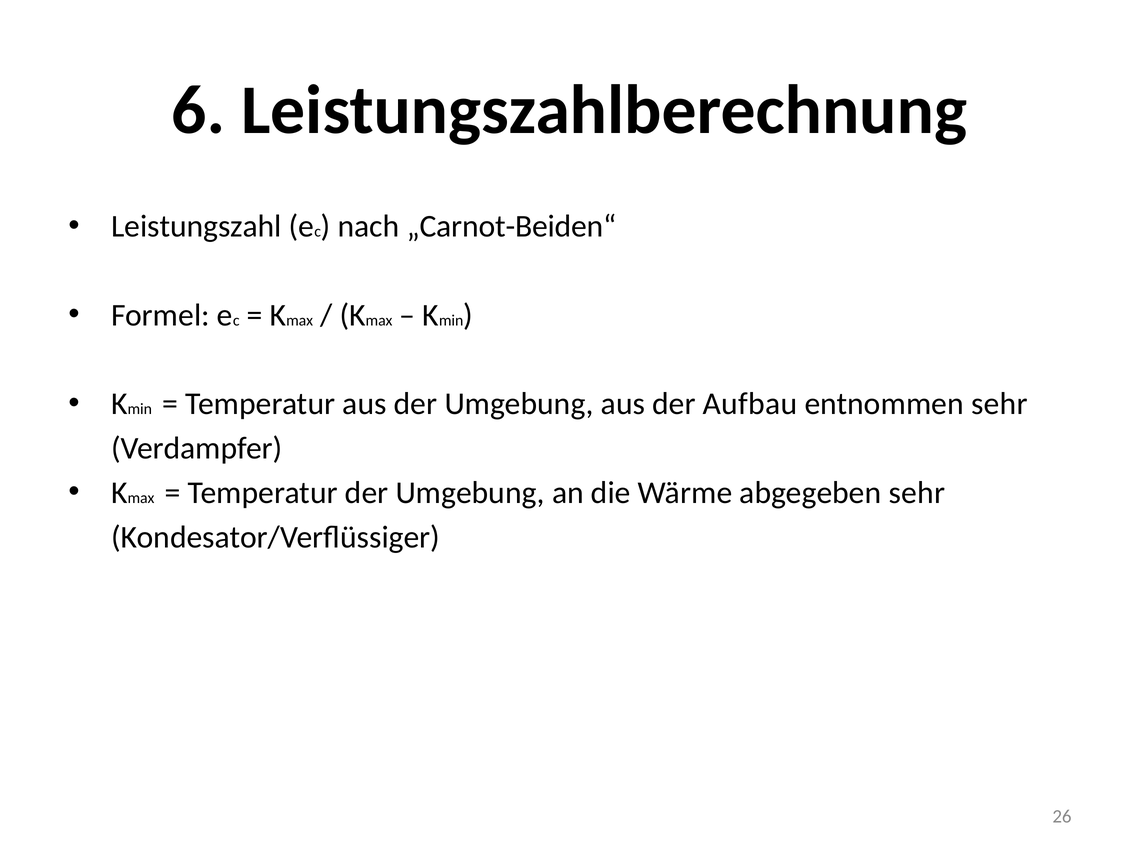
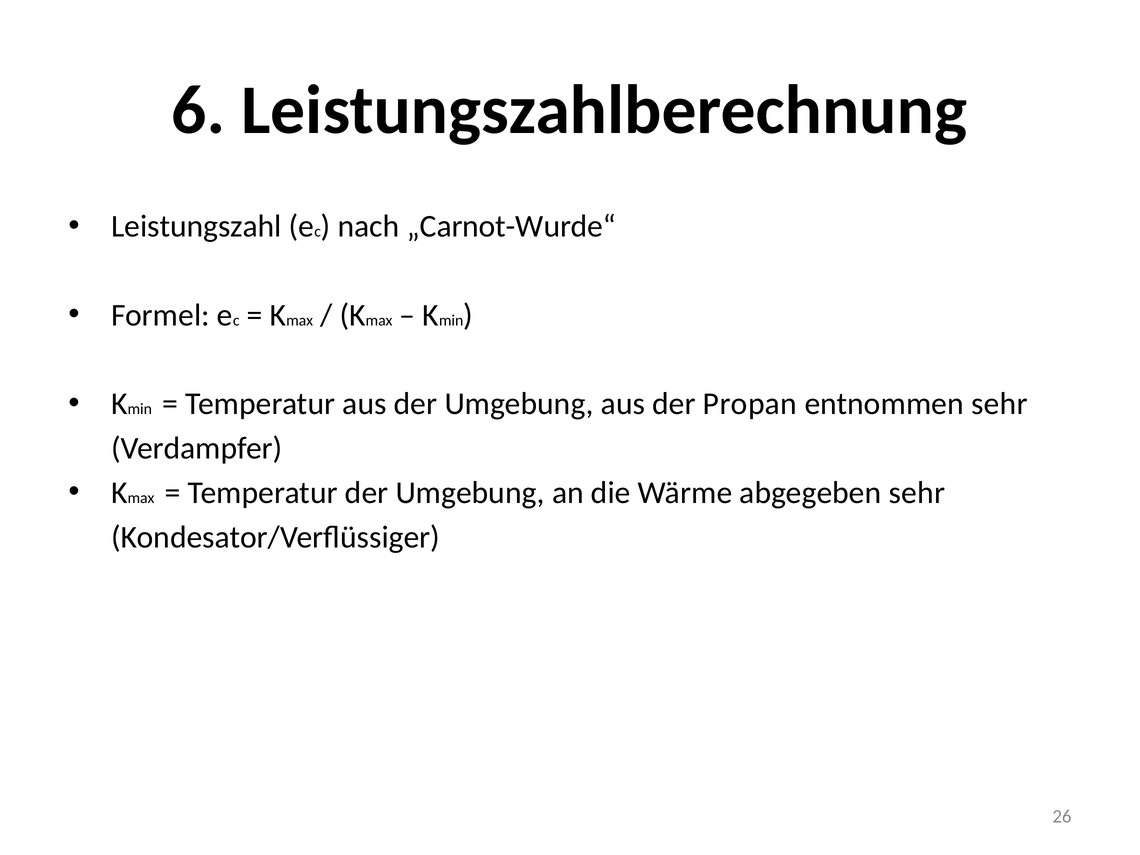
„Carnot-Beiden“: „Carnot-Beiden“ -> „Carnot-Wurde“
Aufbau: Aufbau -> Propan
